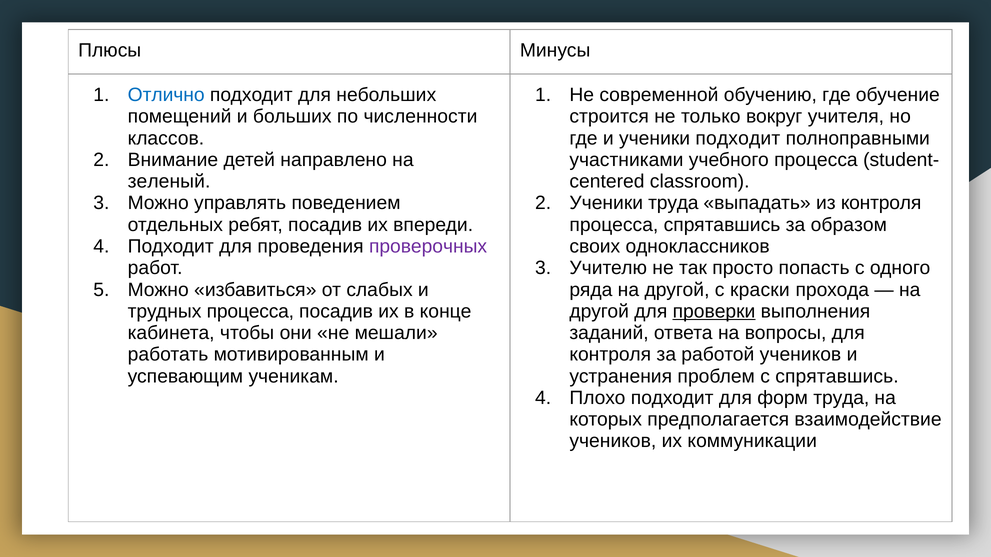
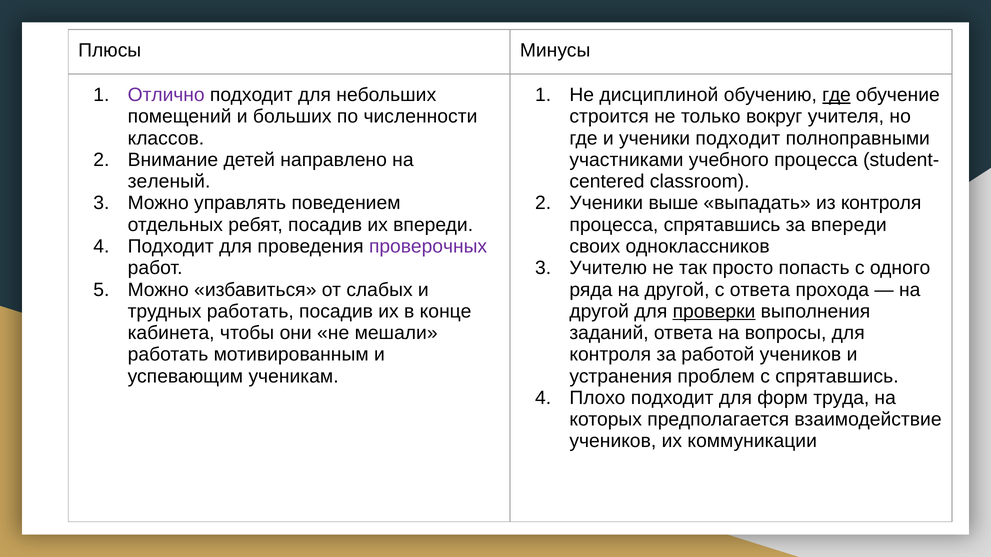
Отлично colour: blue -> purple
современной: современной -> дисциплиной
где at (836, 95) underline: none -> present
Ученики труда: труда -> выше
за образом: образом -> впереди
с краски: краски -> ответа
трудных процесса: процесса -> работать
